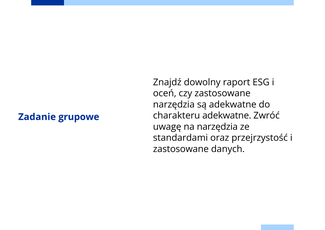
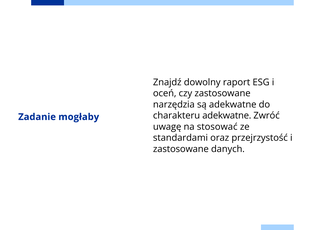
grupowe: grupowe -> mogłaby
na narzędzia: narzędzia -> stosować
